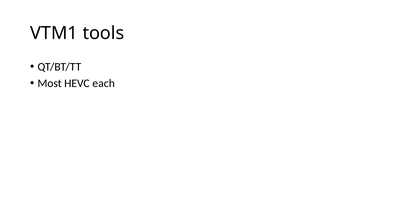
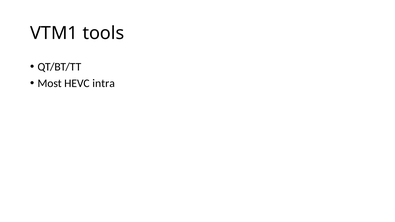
each: each -> intra
